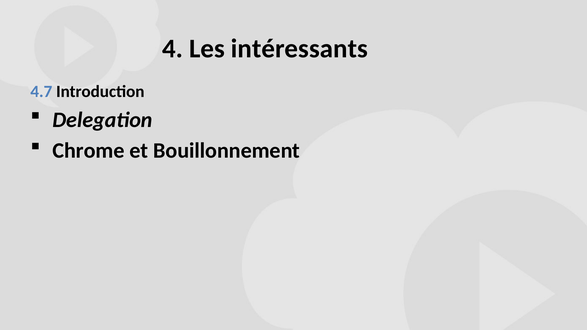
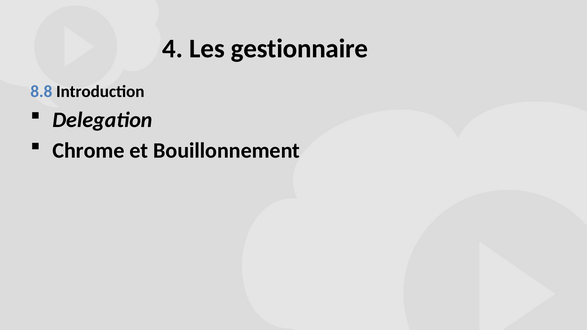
intéressants: intéressants -> gestionnaire
4.7: 4.7 -> 8.8
